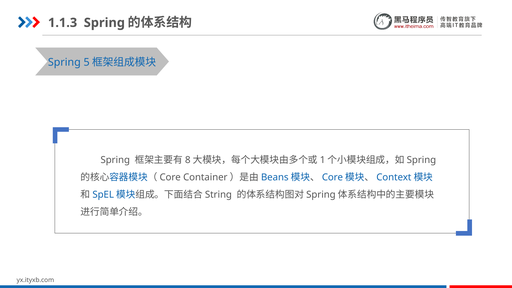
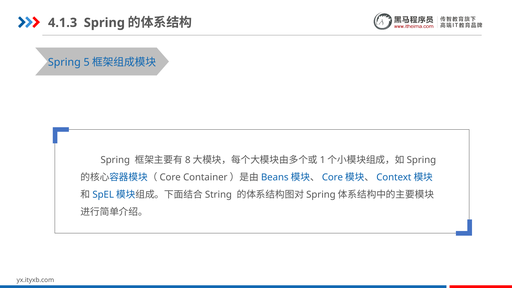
1.1.3: 1.1.3 -> 4.1.3
